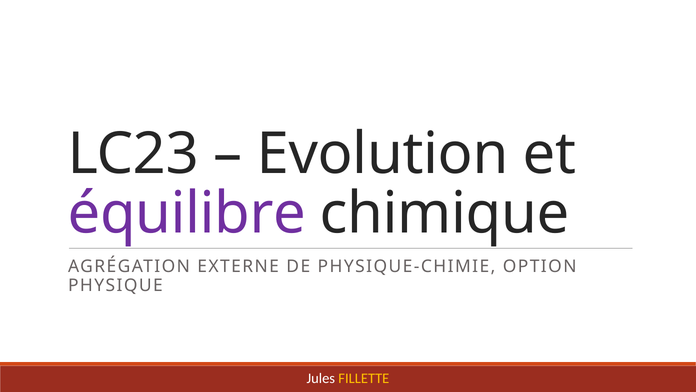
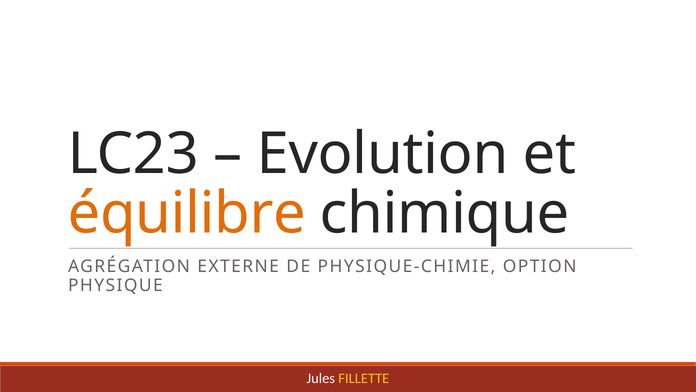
équilibre colour: purple -> orange
